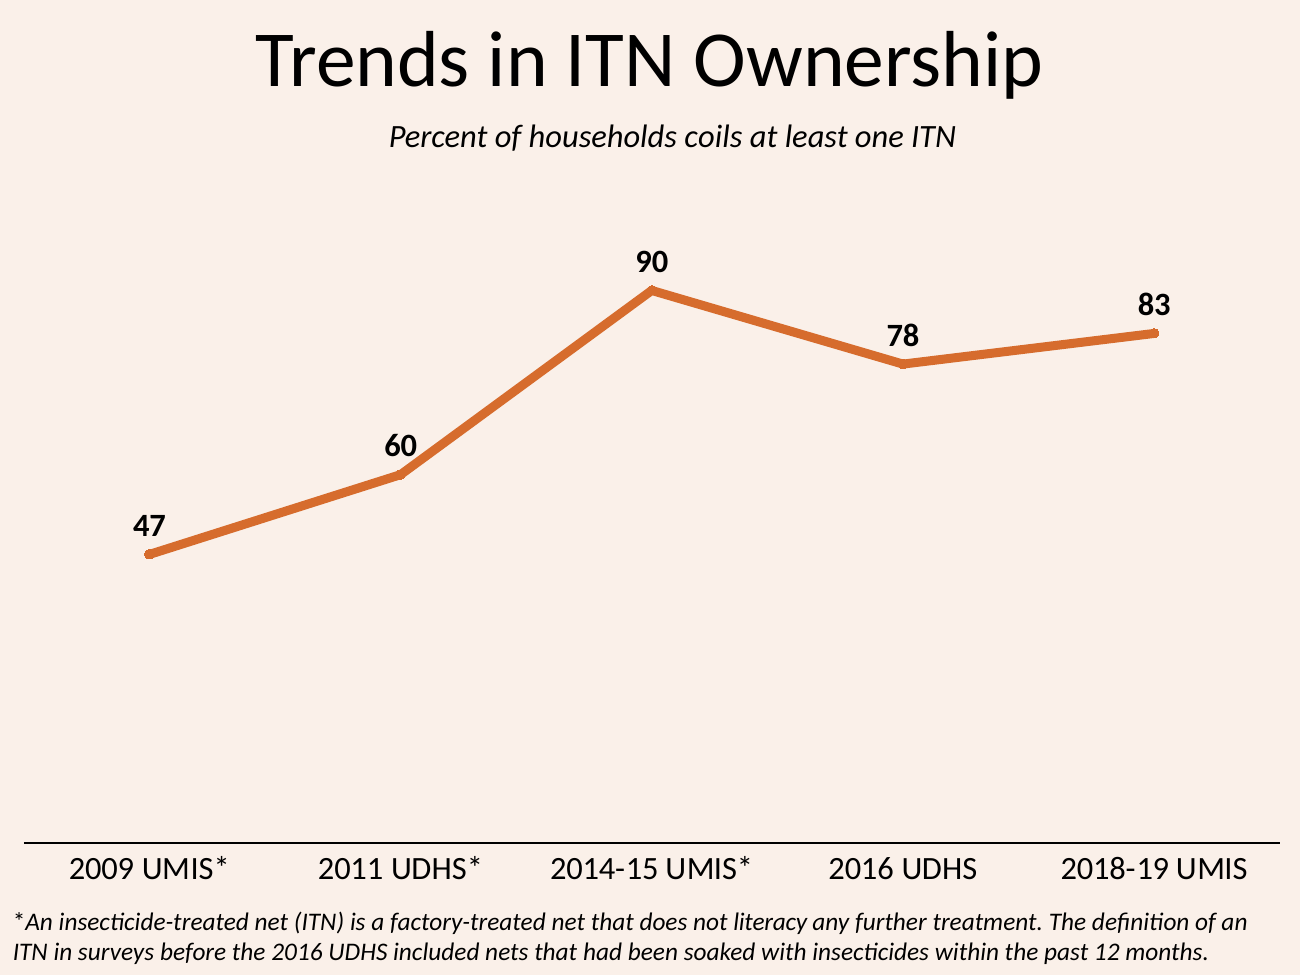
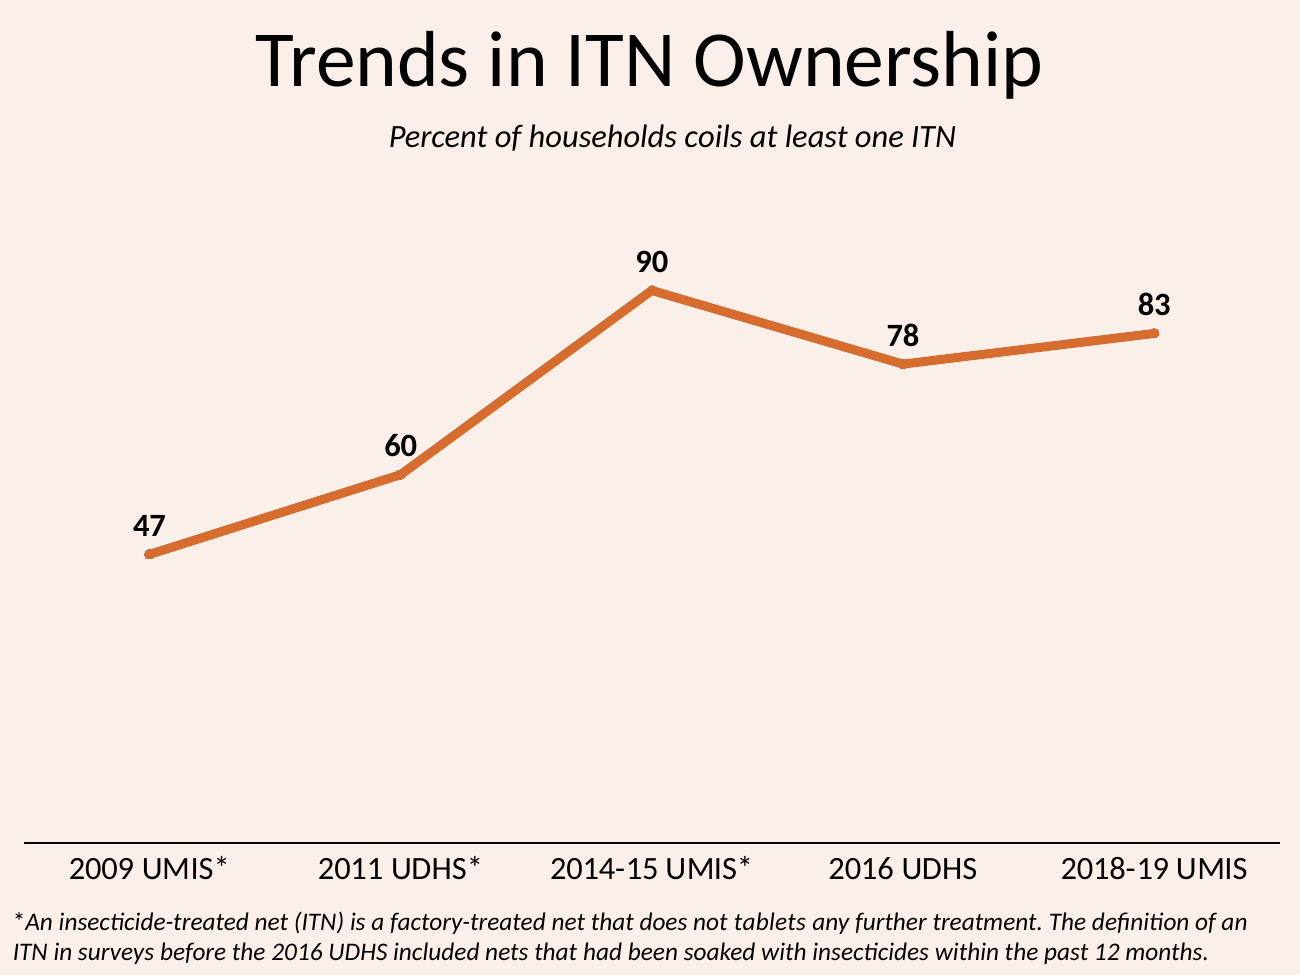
literacy: literacy -> tablets
